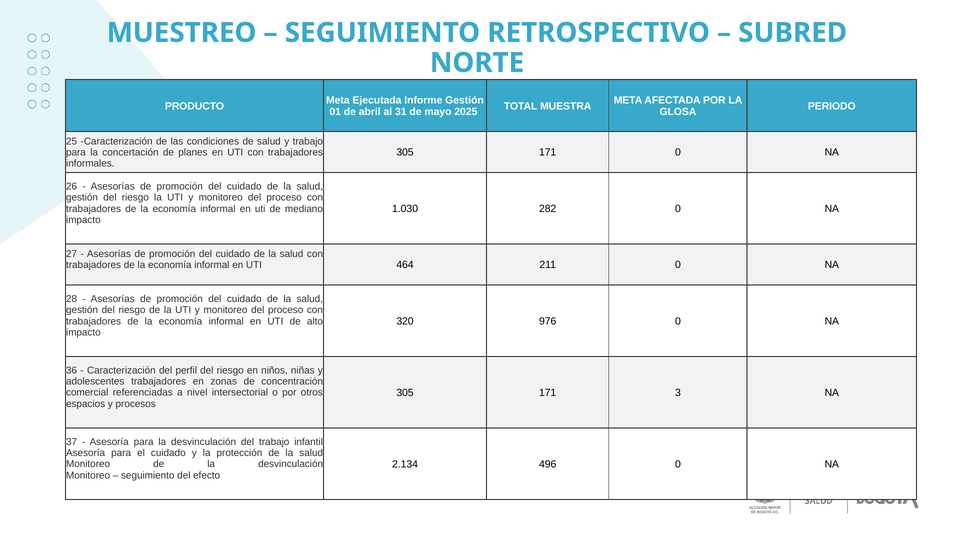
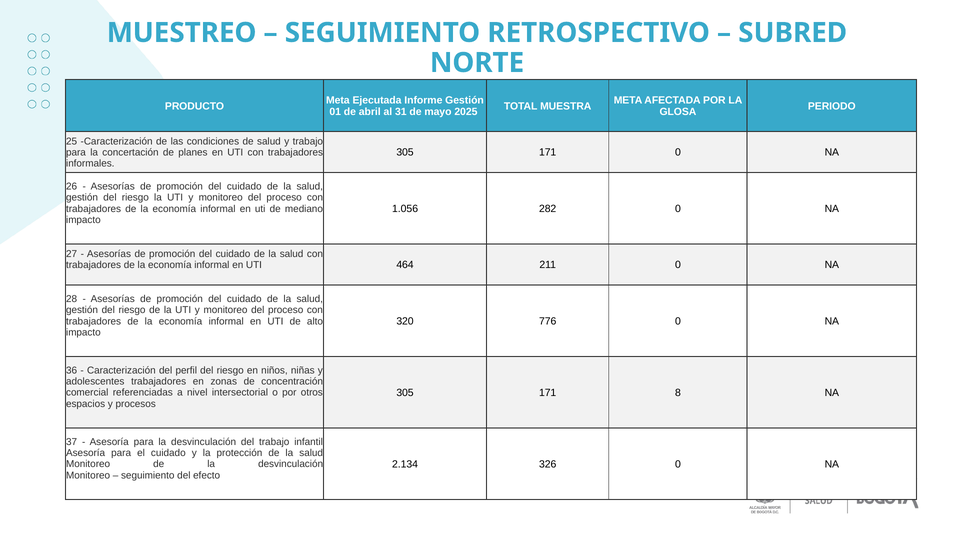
1.030: 1.030 -> 1.056
976: 976 -> 776
3: 3 -> 8
496: 496 -> 326
